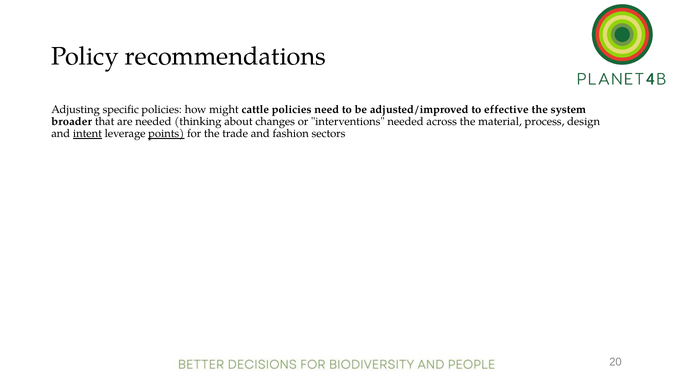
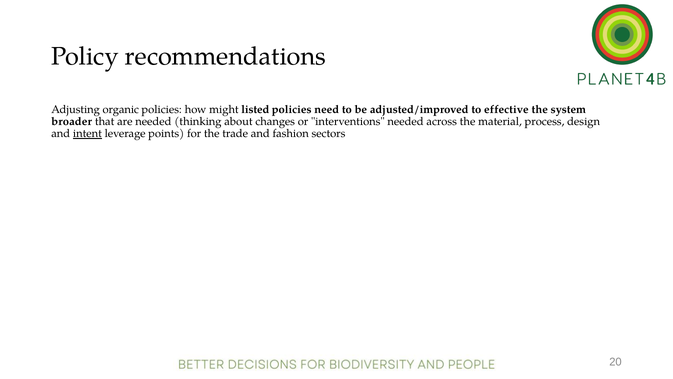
specific: specific -> organic
cattle: cattle -> listed
points underline: present -> none
